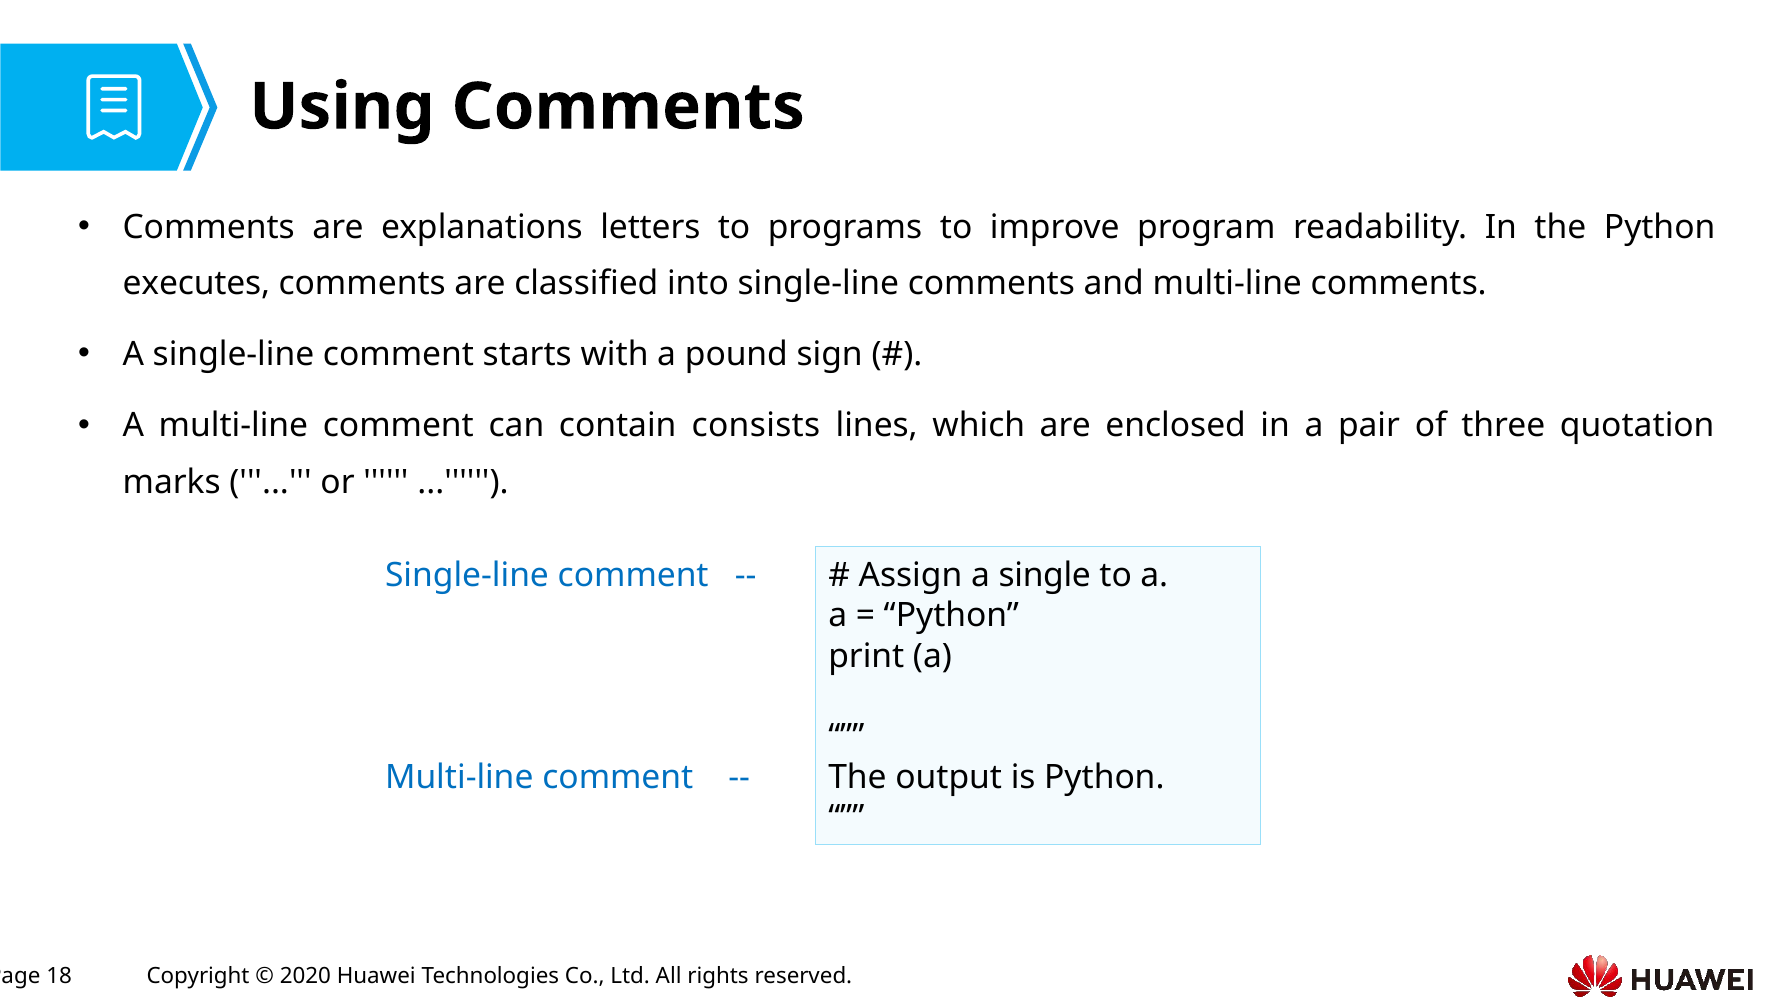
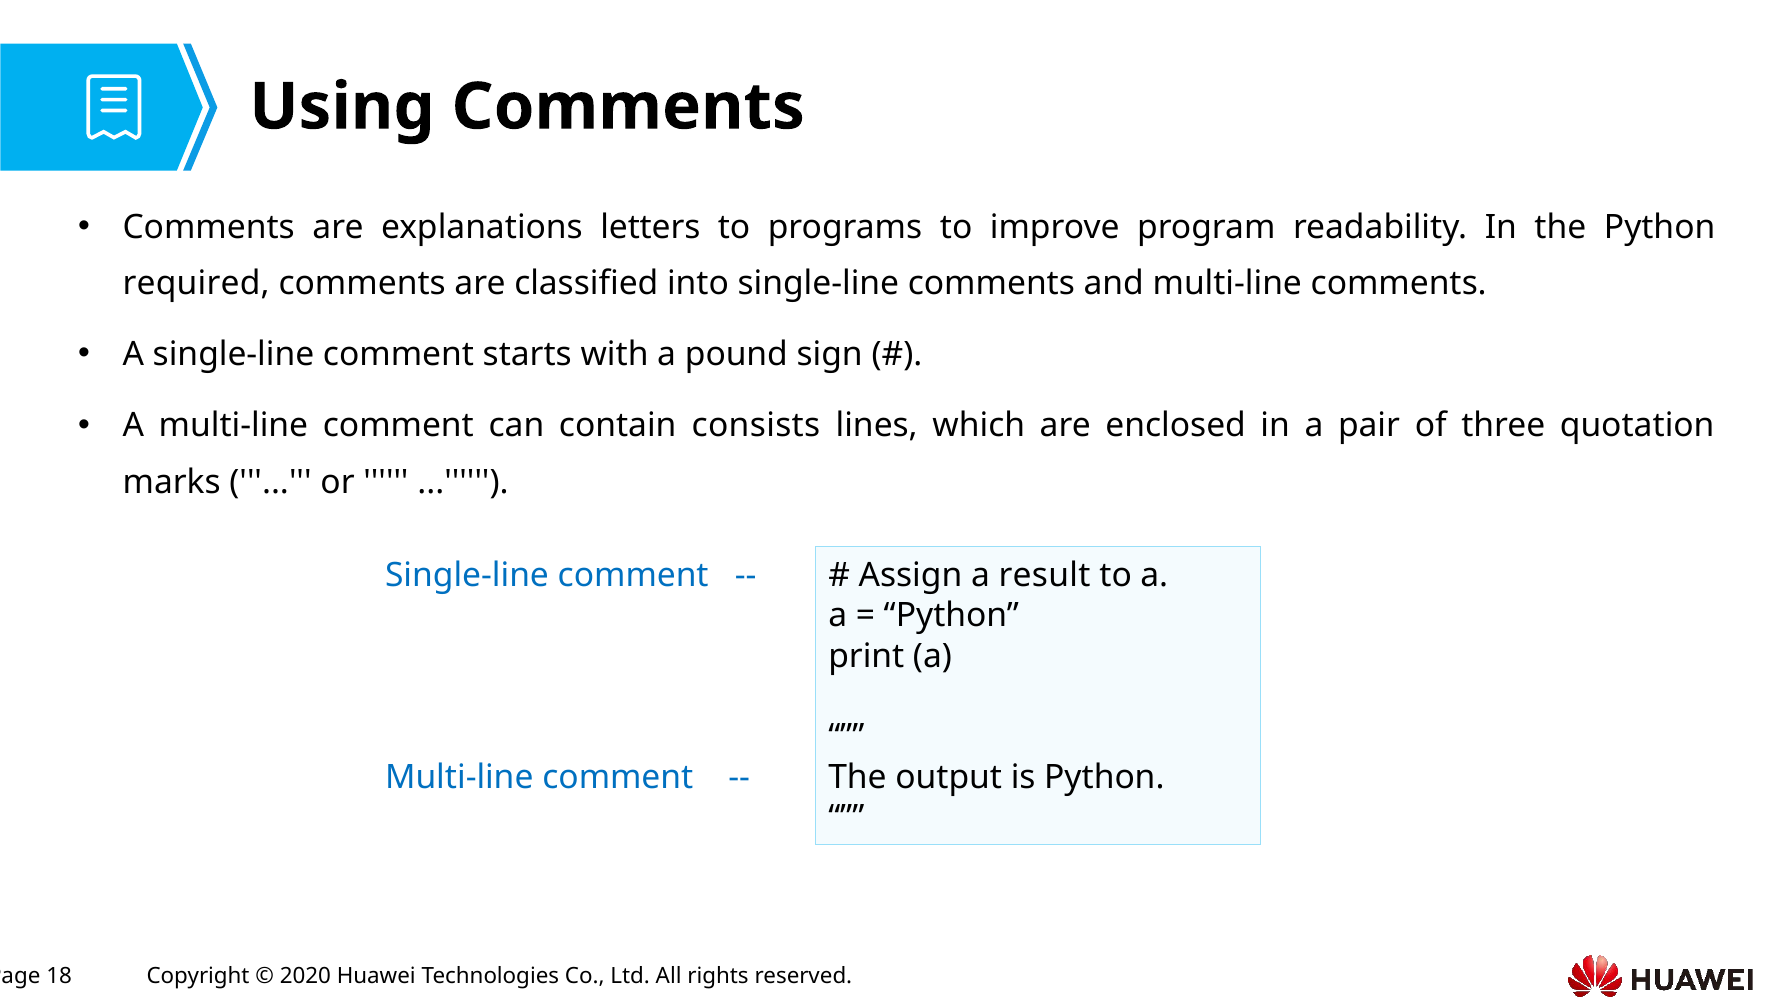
executes: executes -> required
single: single -> result
